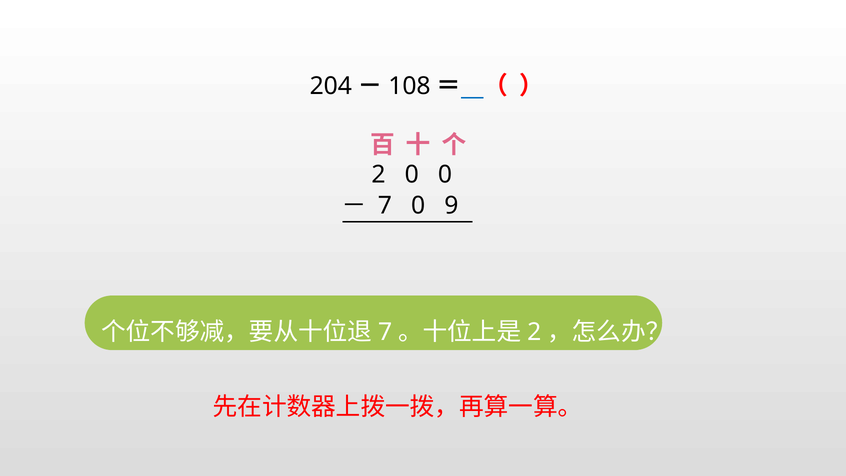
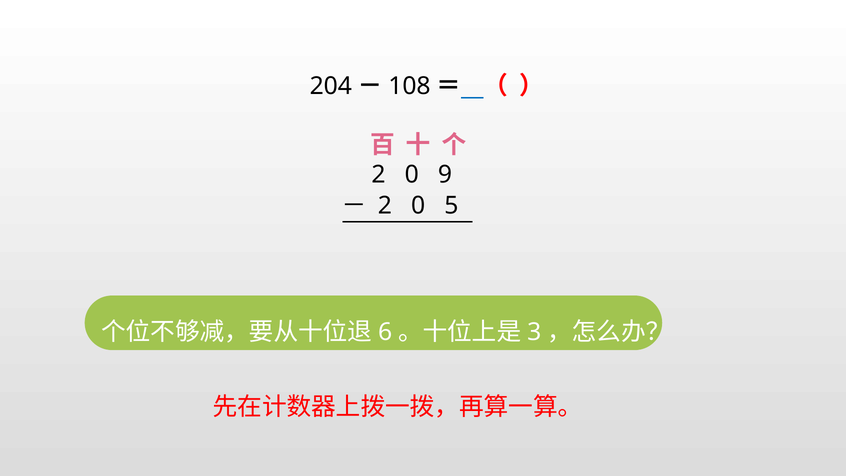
0 0: 0 -> 9
7 at (385, 205): 7 -> 2
9: 9 -> 5
7 at (385, 332): 7 -> 6
2 at (534, 332): 2 -> 3
